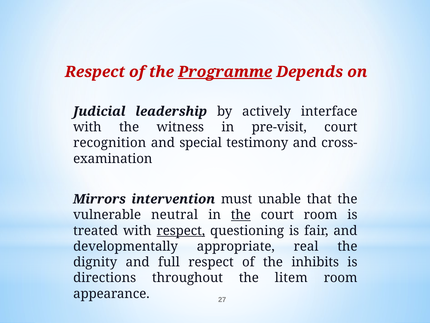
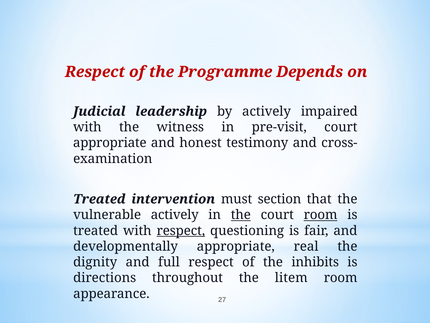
Programme underline: present -> none
interface: interface -> impaired
recognition at (110, 143): recognition -> appropriate
special: special -> honest
Mirrors at (99, 199): Mirrors -> Treated
unable: unable -> section
vulnerable neutral: neutral -> actively
room at (321, 215) underline: none -> present
